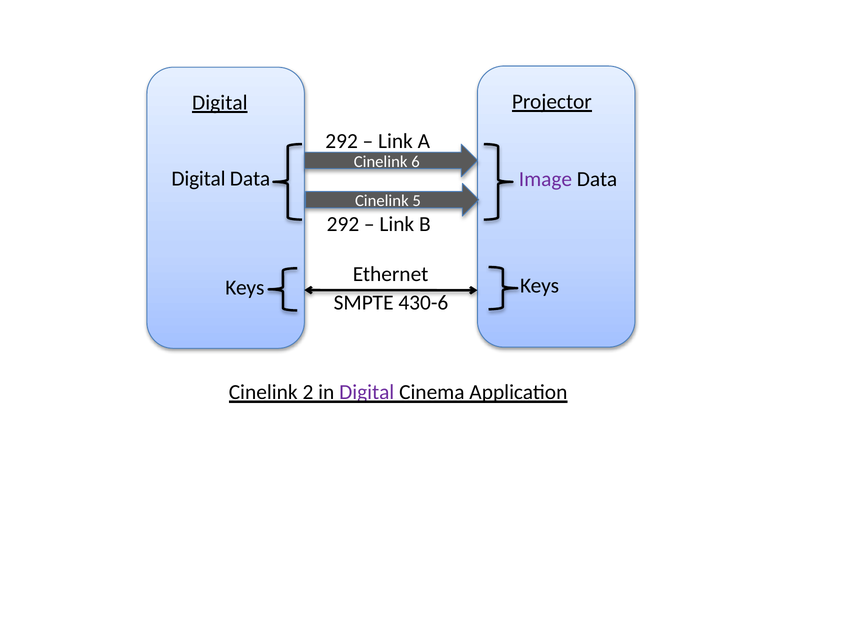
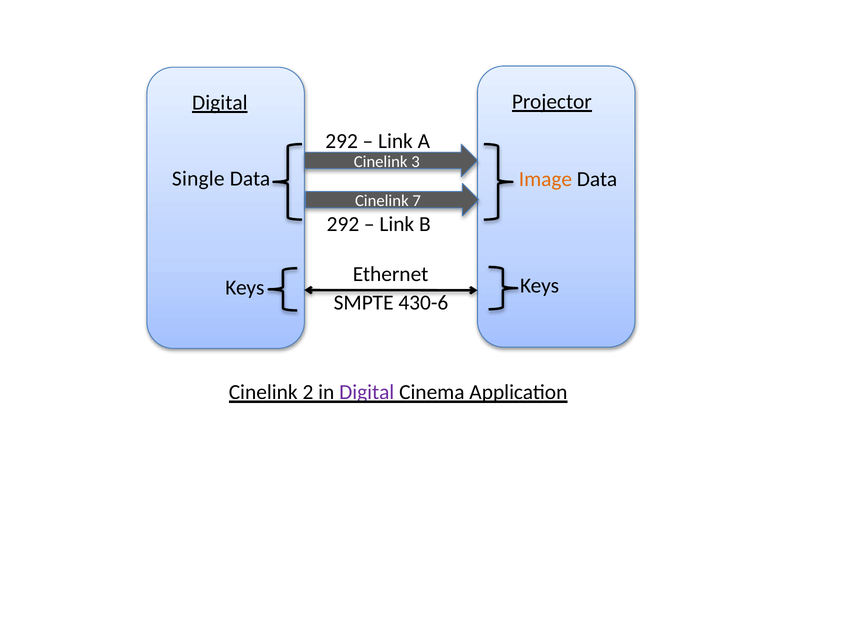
6: 6 -> 3
Digital at (199, 179): Digital -> Single
Image colour: purple -> orange
5: 5 -> 7
